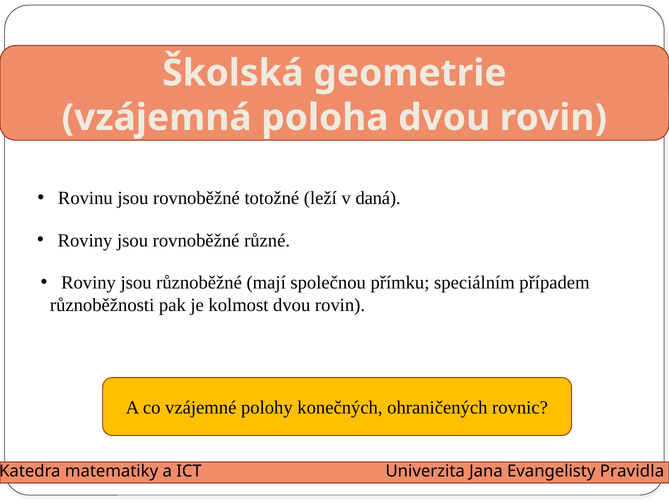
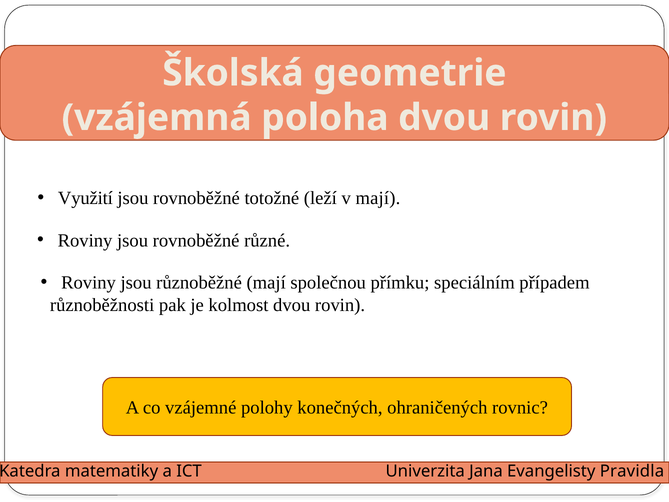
Rovinu: Rovinu -> Využití
v daná: daná -> mají
